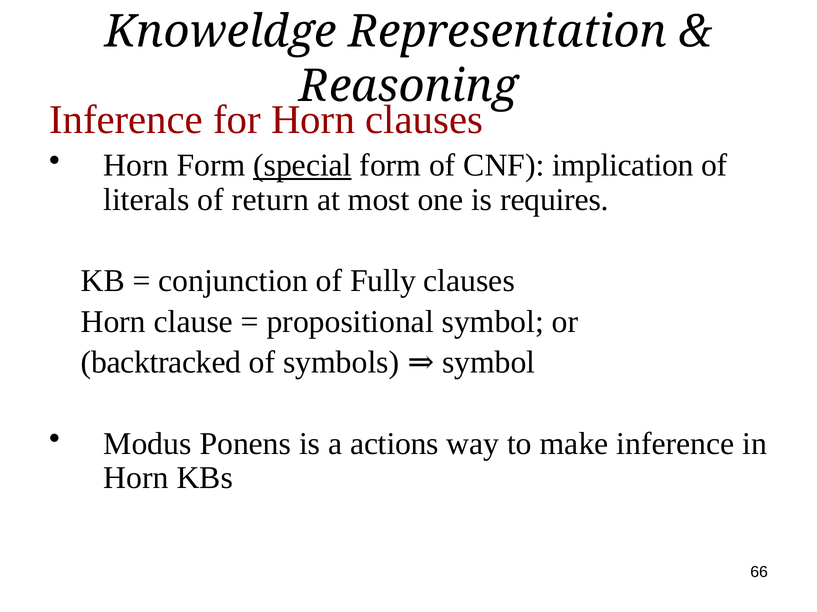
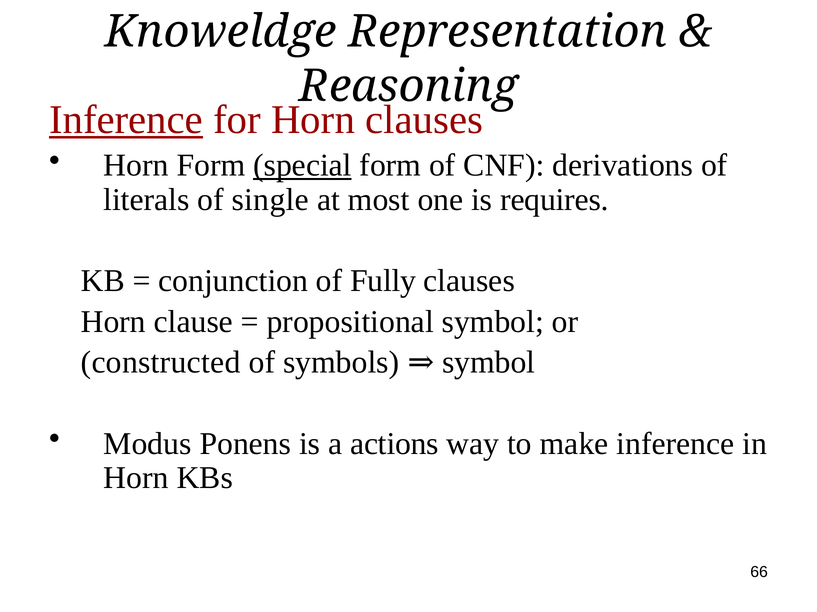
Inference at (126, 120) underline: none -> present
implication: implication -> derivations
return: return -> single
backtracked: backtracked -> constructed
